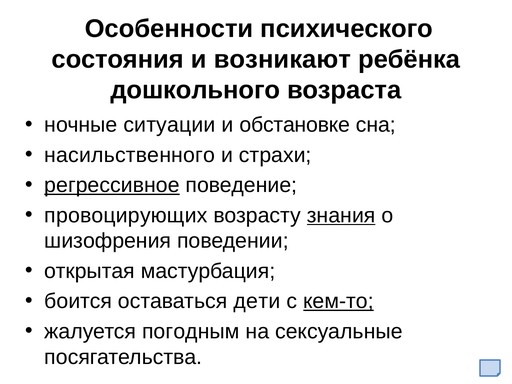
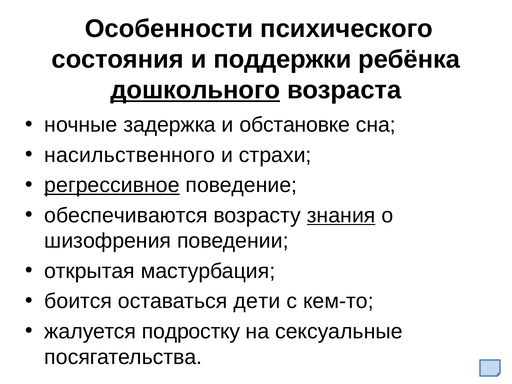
возникают: возникают -> поддержки
дошкольного underline: none -> present
ситуации: ситуации -> задержка
провоцирующих: провоцирующих -> обеспечиваются
кем-то underline: present -> none
погодным: погодным -> подростку
